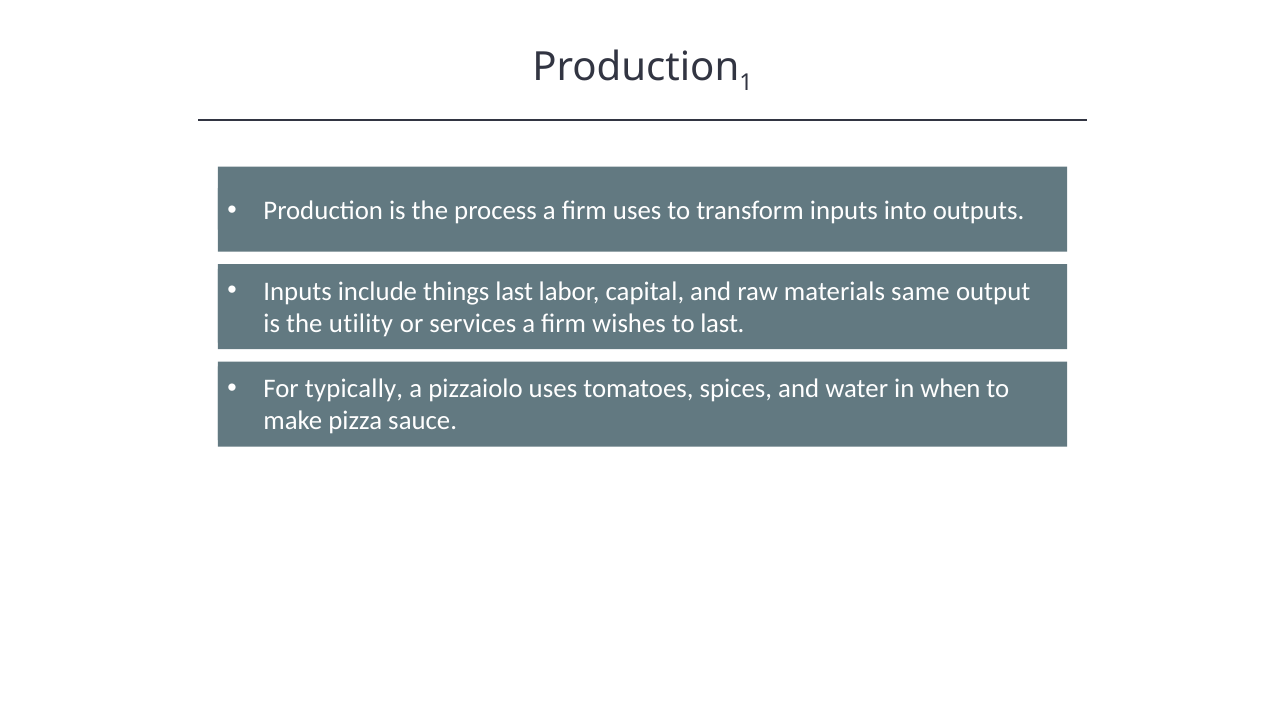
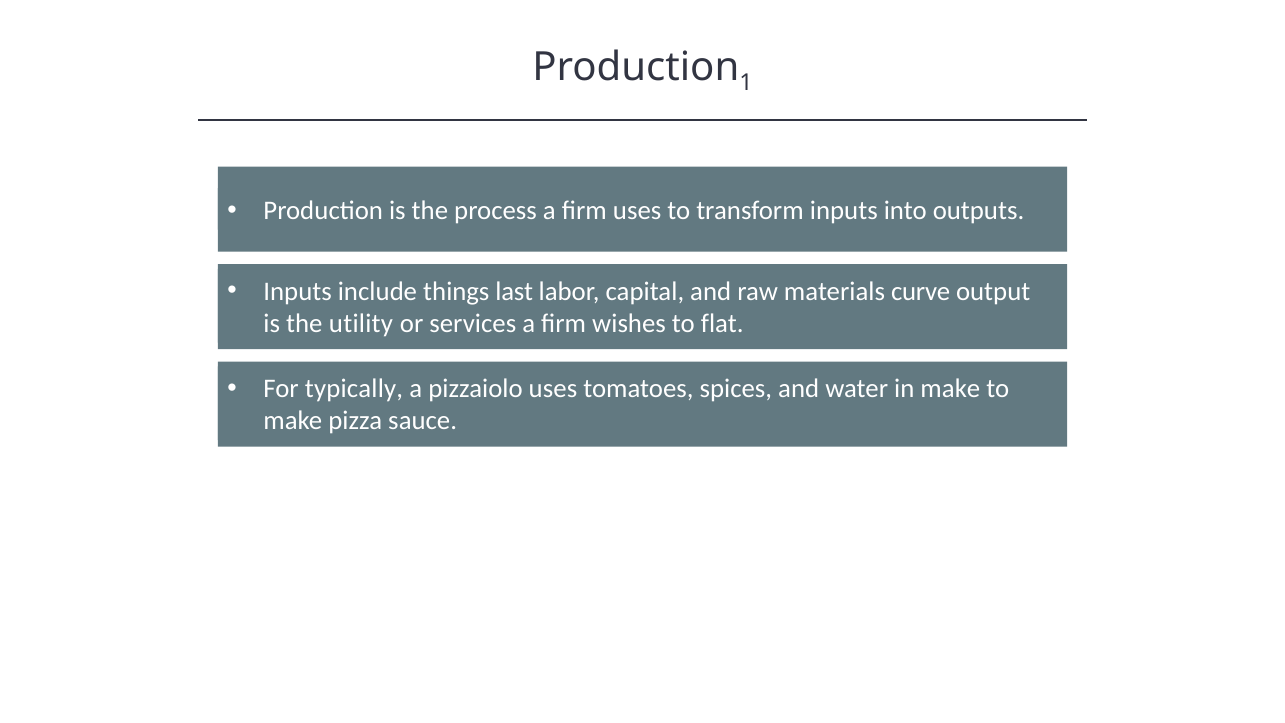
same: same -> curve
to last: last -> flat
in when: when -> make
